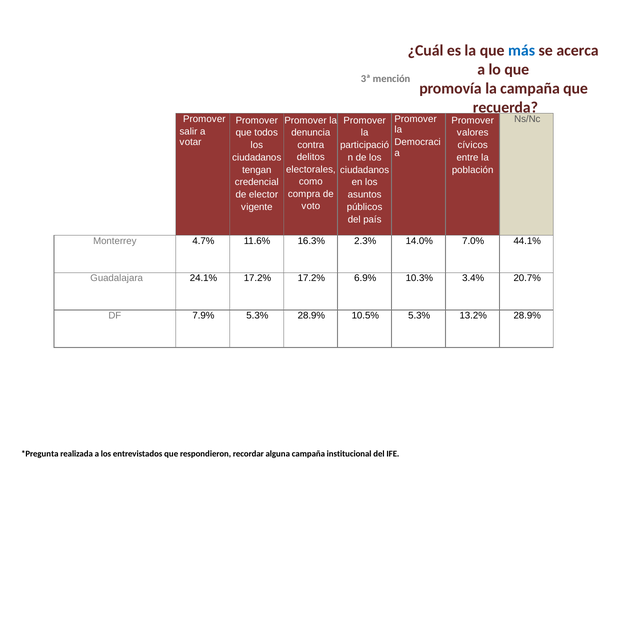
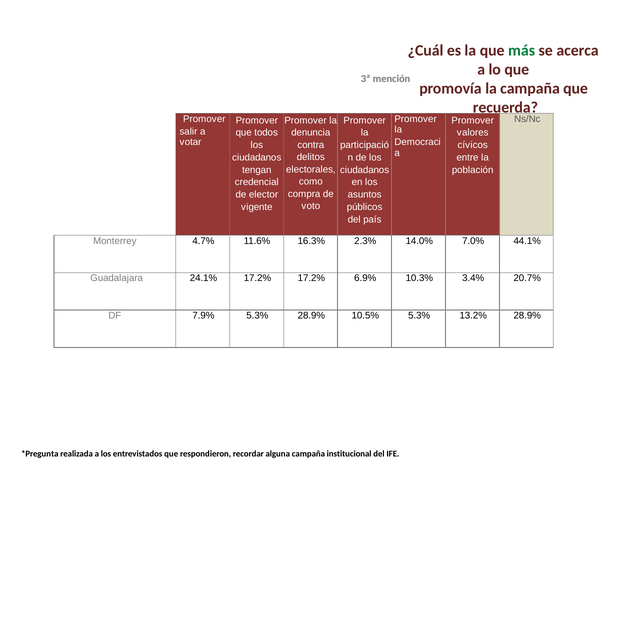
más colour: blue -> green
